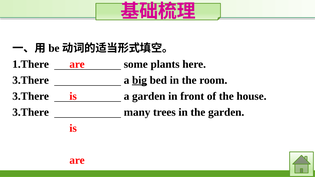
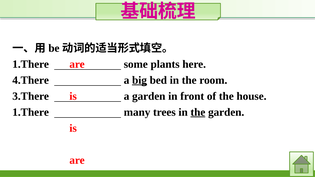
3.There at (31, 80): 3.There -> 4.There
3.There at (31, 112): 3.There -> 1.There
the at (198, 112) underline: none -> present
